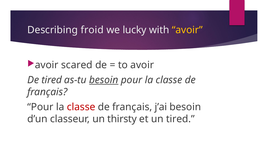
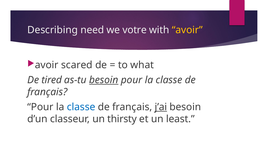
froid: froid -> need
lucky: lucky -> votre
to avoir: avoir -> what
classe at (81, 107) colour: red -> blue
j’ai underline: none -> present
un tired: tired -> least
